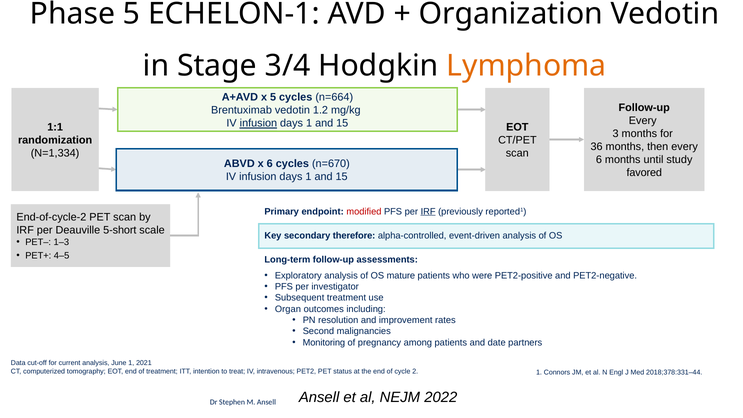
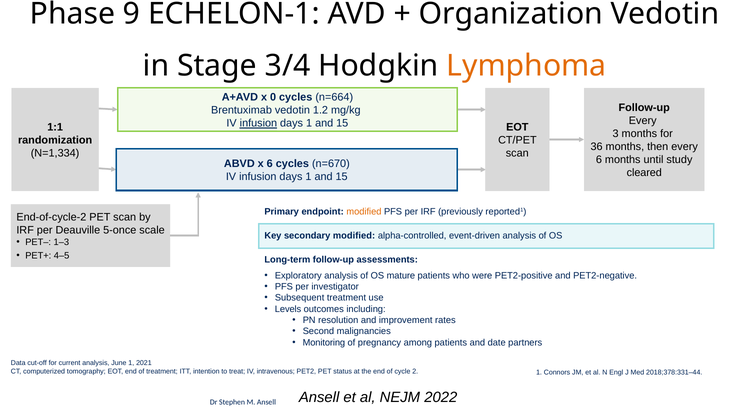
Phase 5: 5 -> 9
x 5: 5 -> 0
favored: favored -> cleared
modified at (364, 211) colour: red -> orange
IRF at (428, 211) underline: present -> none
5-short: 5-short -> 5-once
secondary therefore: therefore -> modified
Organ: Organ -> Levels
